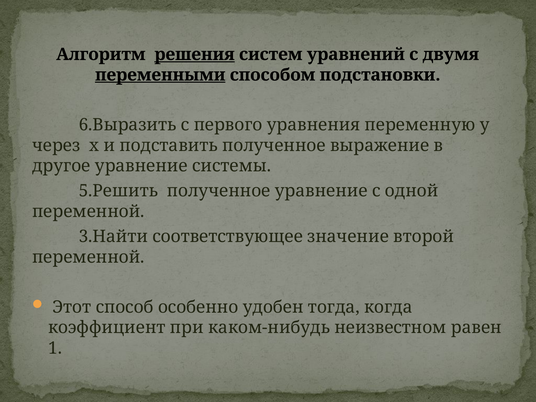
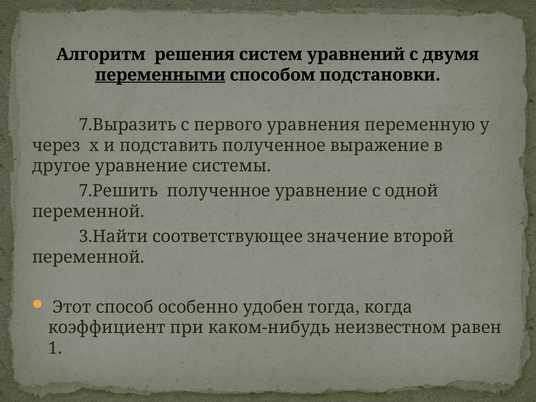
решения underline: present -> none
6.Выразить: 6.Выразить -> 7.Выразить
5.Решить: 5.Решить -> 7.Решить
